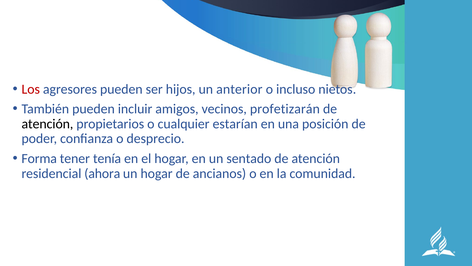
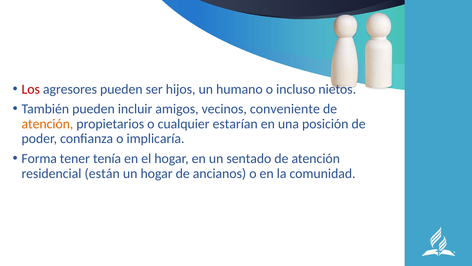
anterior: anterior -> humano
profetizarán: profetizarán -> conveniente
atención at (47, 124) colour: black -> orange
desprecio: desprecio -> implicaría
ahora: ahora -> están
